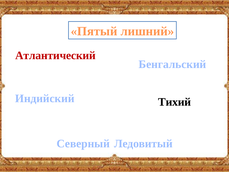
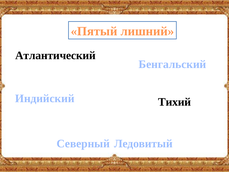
Атлантический colour: red -> black
